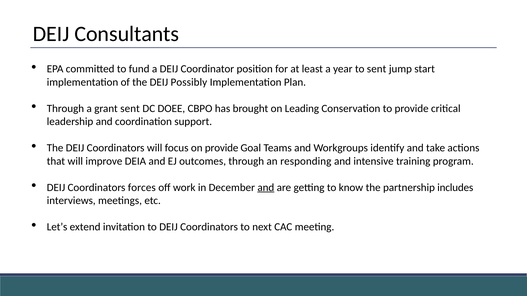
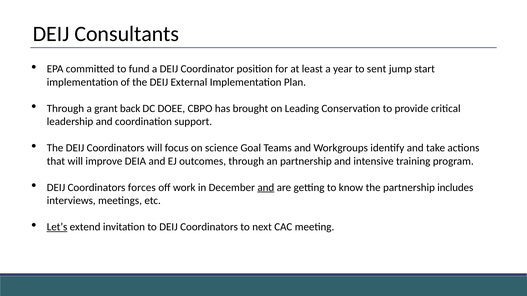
Possibly: Possibly -> External
grant sent: sent -> back
on provide: provide -> science
an responding: responding -> partnership
Let’s underline: none -> present
